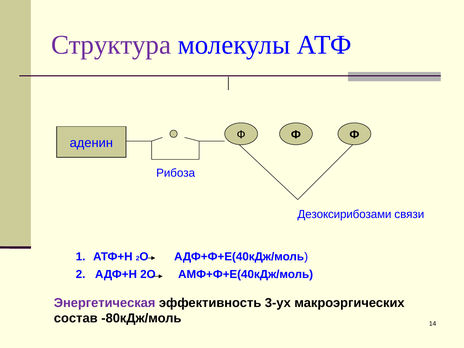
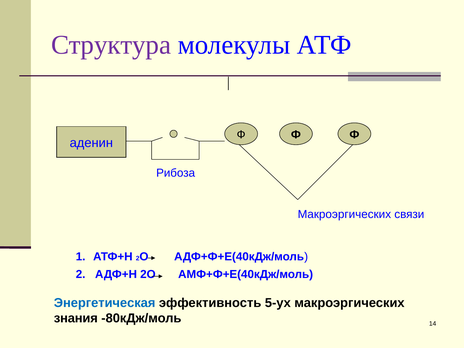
Дезоксирибозами at (344, 214): Дезоксирибозами -> Макроэргических
Энергетическая colour: purple -> blue
3-ух: 3-ух -> 5-ух
состав: состав -> знания
